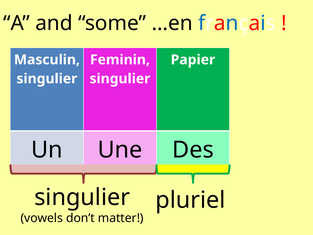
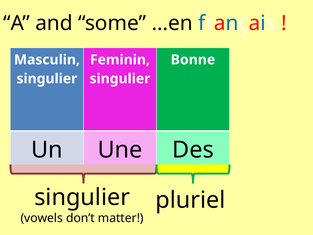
Papier: Papier -> Bonne
